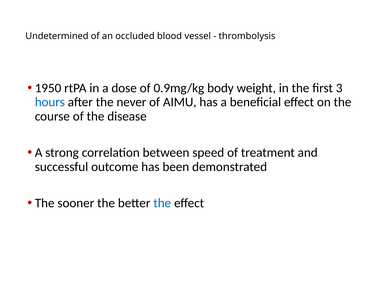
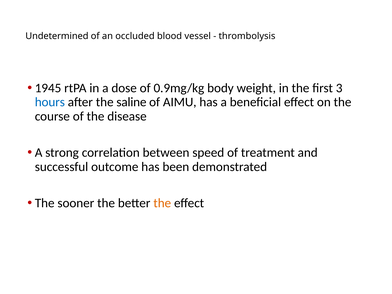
1950: 1950 -> 1945
never: never -> saline
the at (162, 203) colour: blue -> orange
